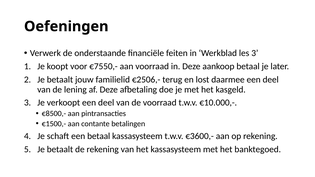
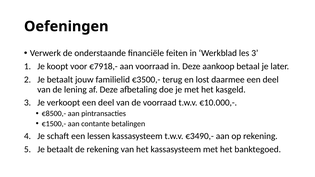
€7550,-: €7550,- -> €7918,-
€2506,-: €2506,- -> €3500,-
een betaal: betaal -> lessen
€3600,-: €3600,- -> €3490,-
